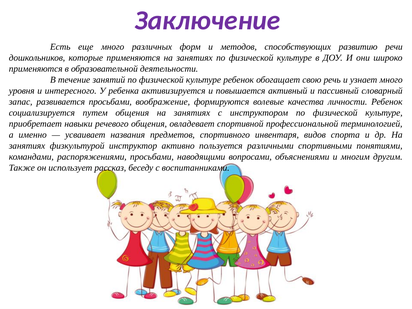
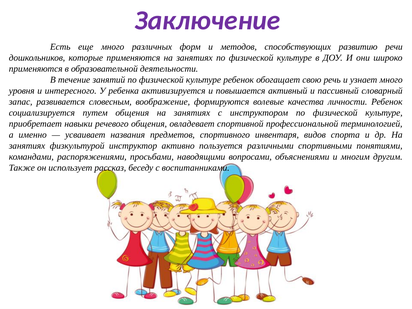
развивается просьбами: просьбами -> словесным
